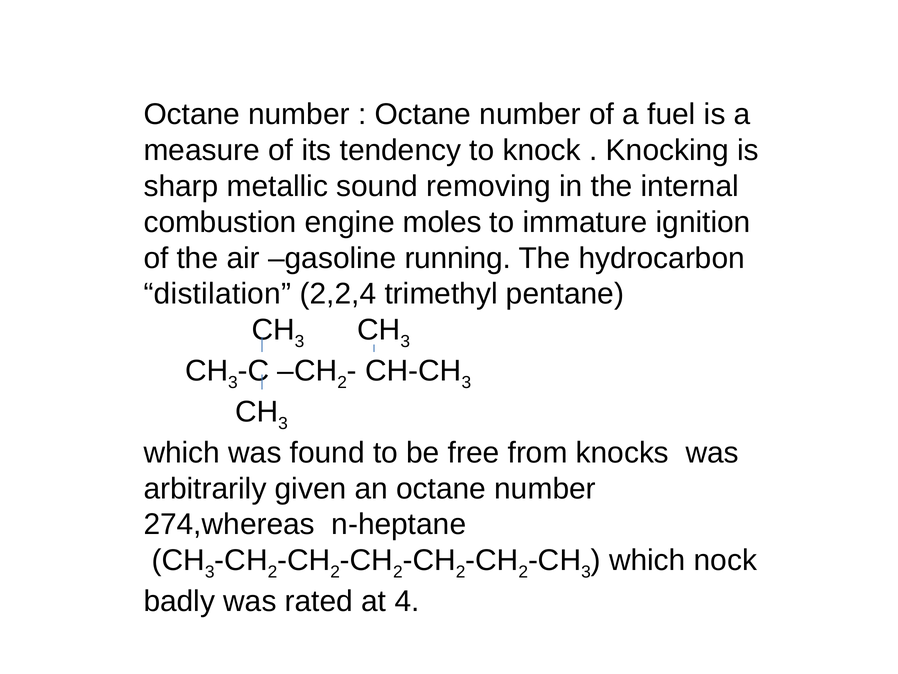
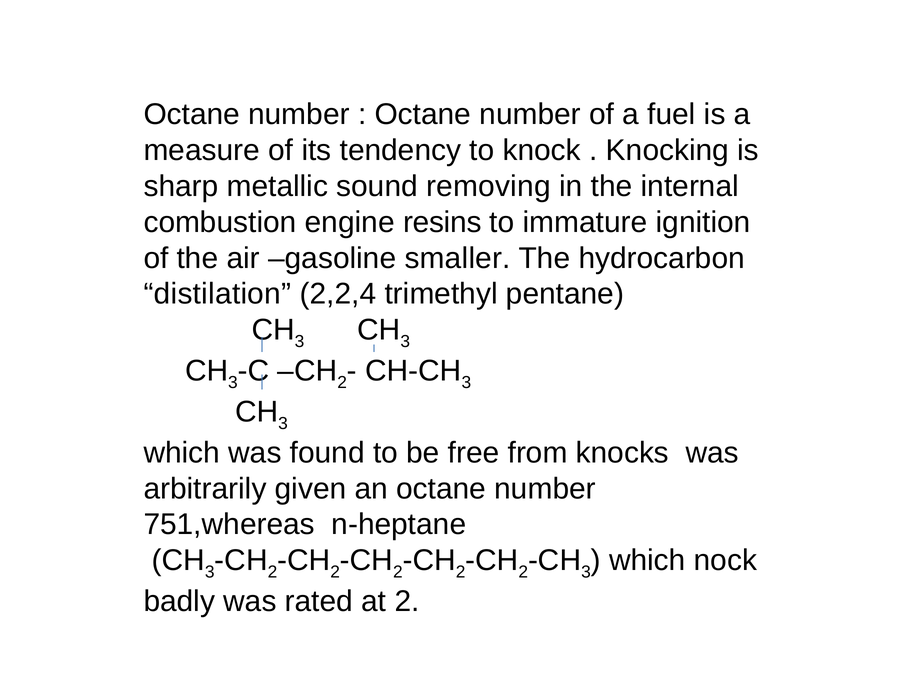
moles: moles -> resins
running: running -> smaller
274,whereas: 274,whereas -> 751,whereas
at 4: 4 -> 2
